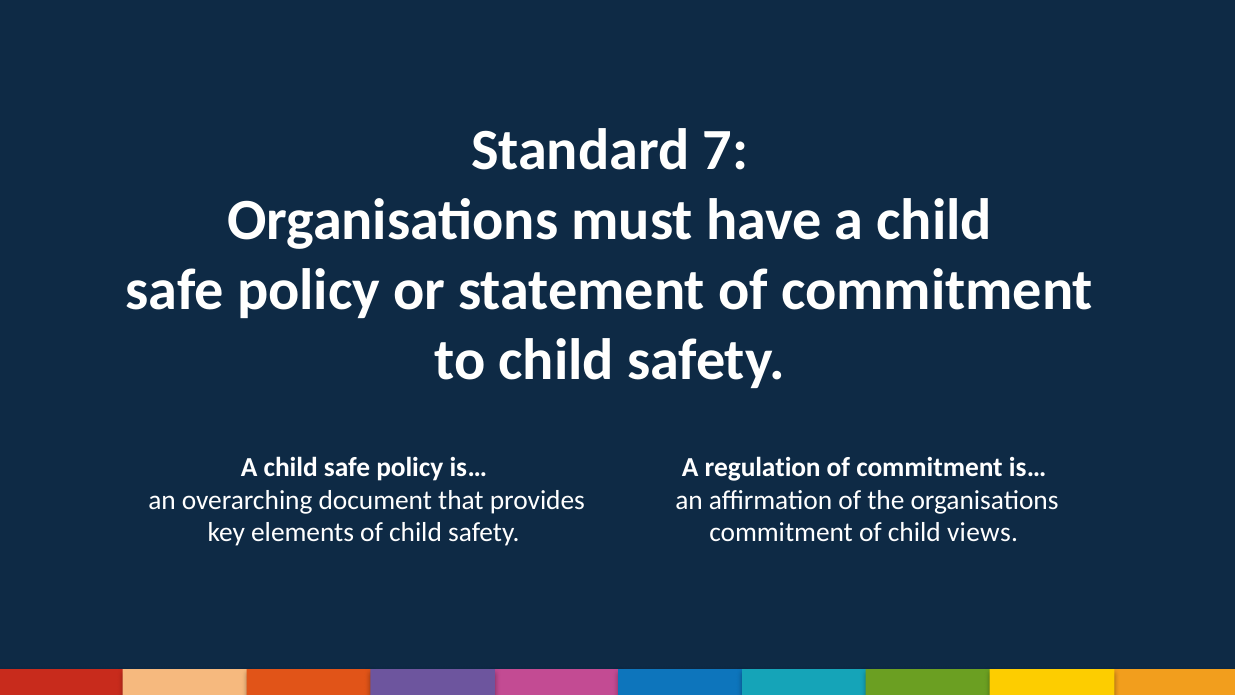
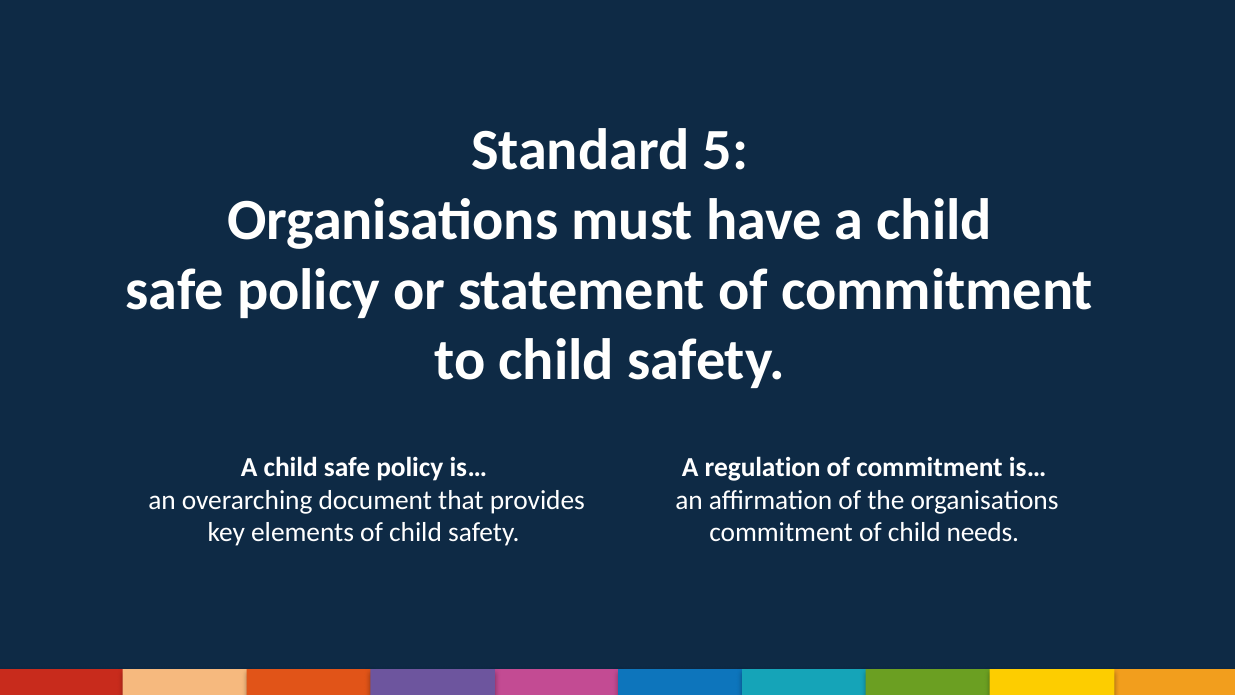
7: 7 -> 5
views: views -> needs
